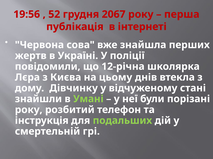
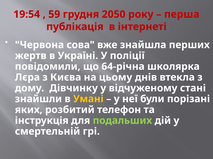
19:56: 19:56 -> 19:54
52: 52 -> 59
2067: 2067 -> 2050
12-річна: 12-річна -> 64-річна
Умані colour: light green -> yellow
року at (29, 110): року -> яких
